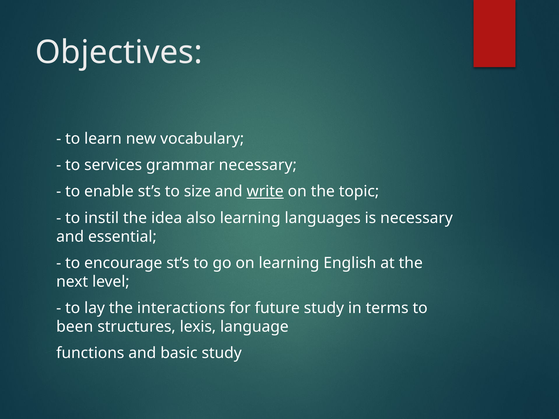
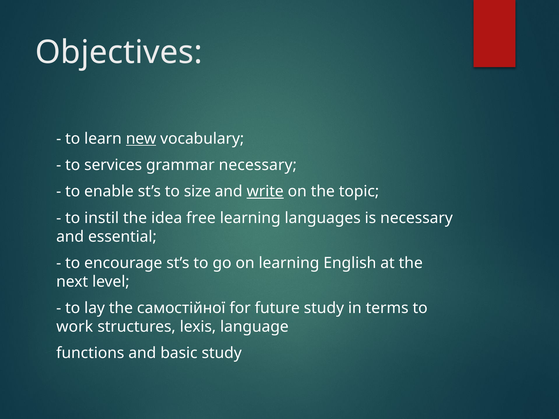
new underline: none -> present
also: also -> free
interactions: interactions -> самостійної
been: been -> work
